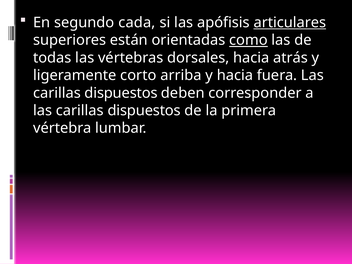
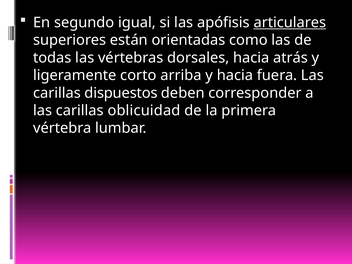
cada: cada -> igual
como underline: present -> none
dispuestos at (144, 111): dispuestos -> oblicuidad
